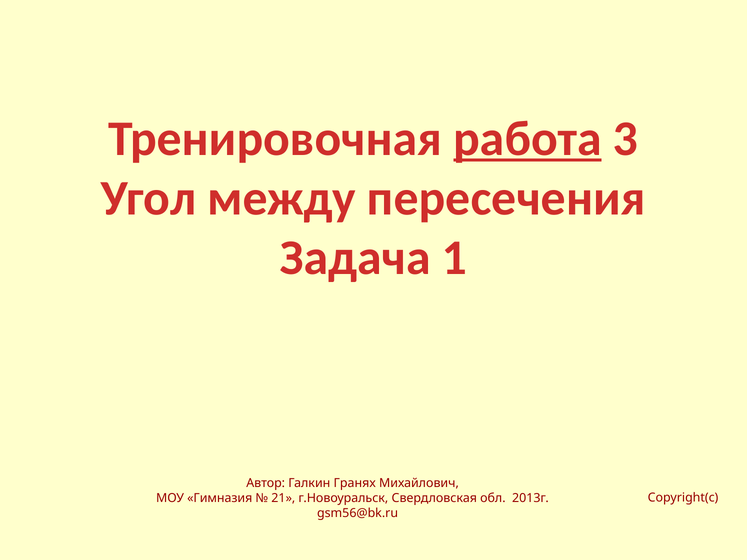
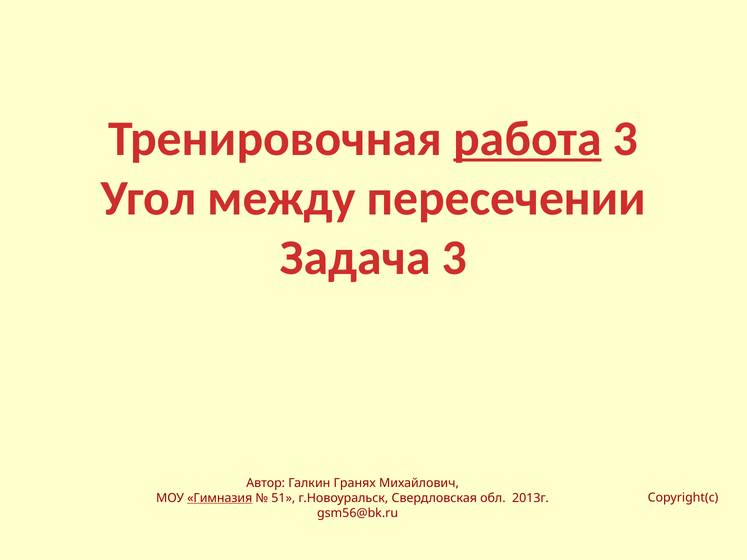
пересечения: пересечения -> пересечении
Задача 1: 1 -> 3
Гимназия underline: none -> present
21: 21 -> 51
